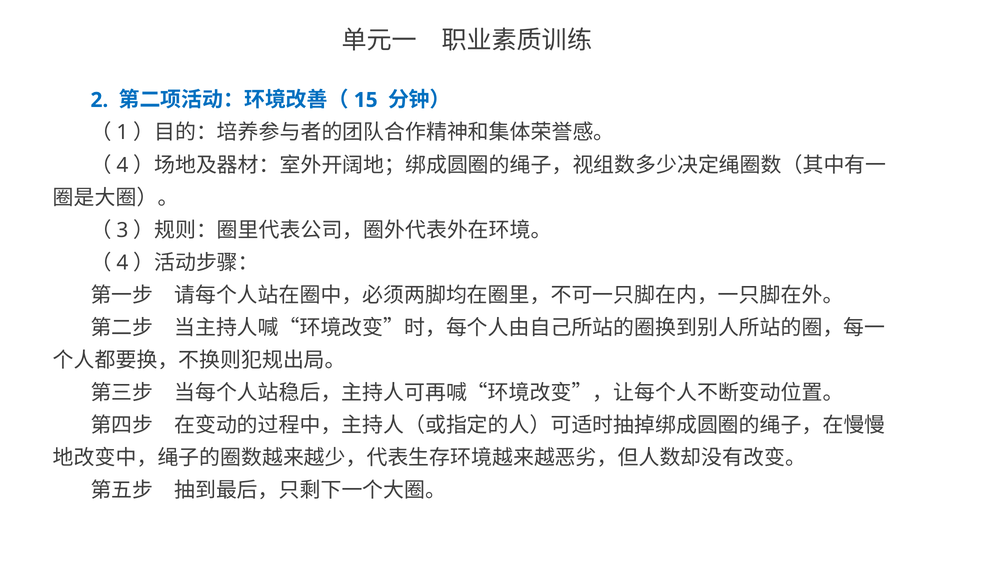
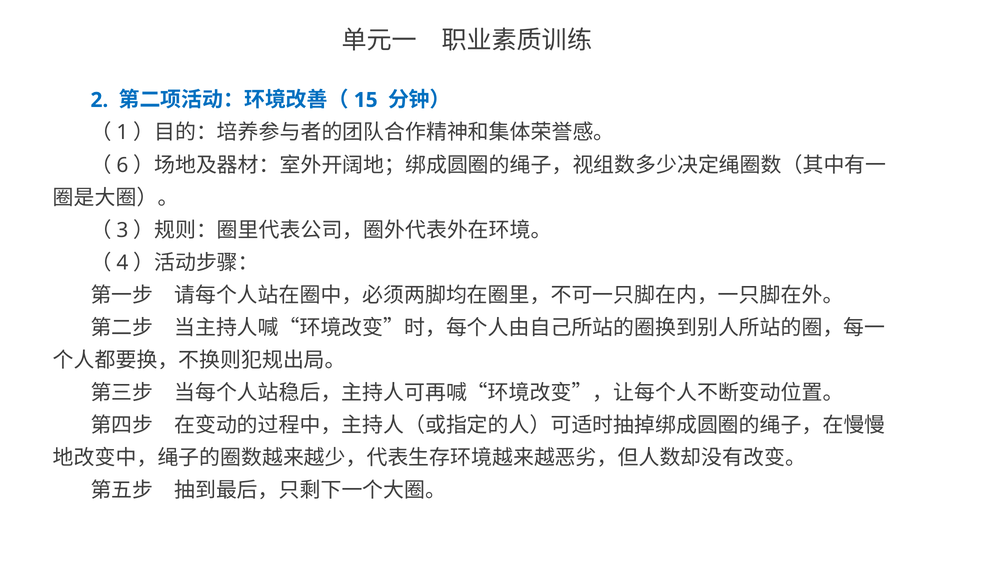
4 at (122, 165): 4 -> 6
